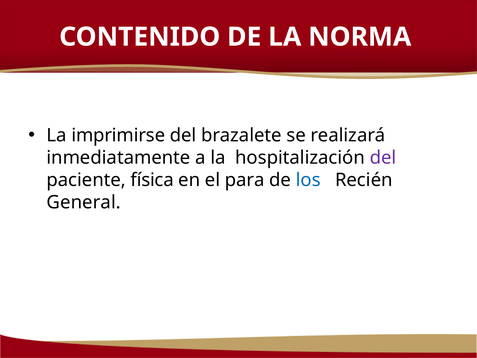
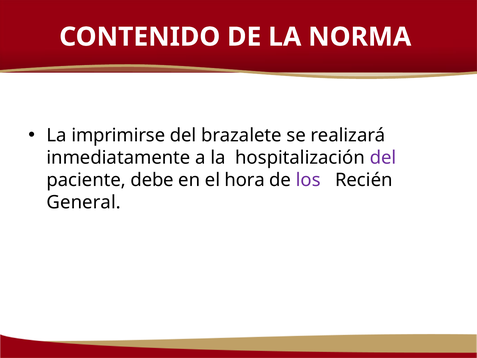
física: física -> debe
para: para -> hora
los colour: blue -> purple
